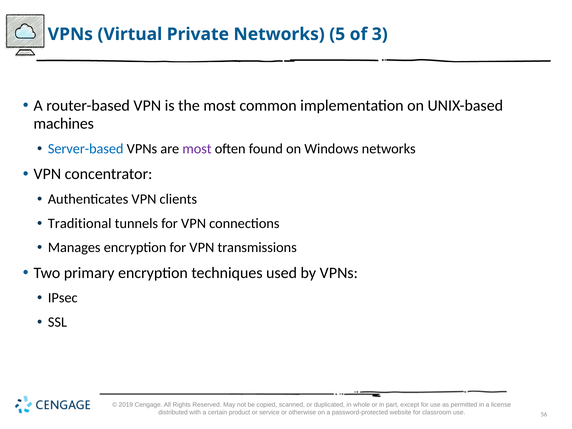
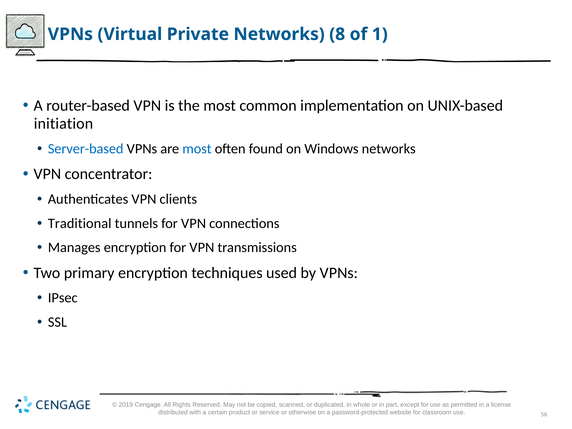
5: 5 -> 8
3: 3 -> 1
machines: machines -> initiation
most at (197, 149) colour: purple -> blue
